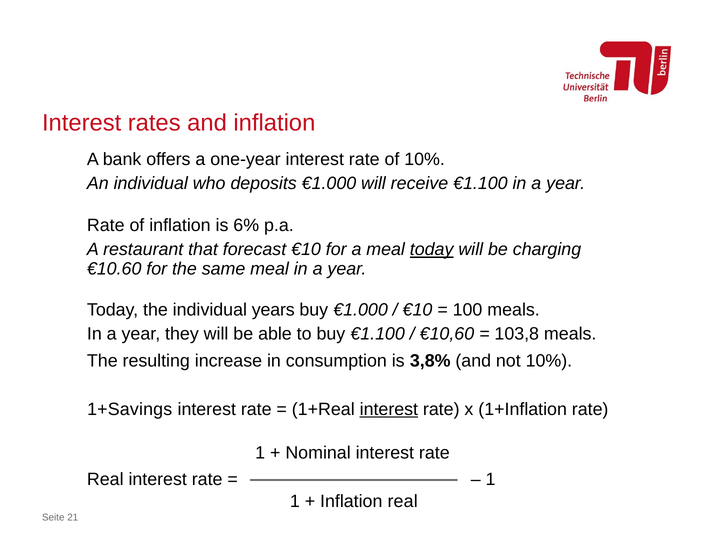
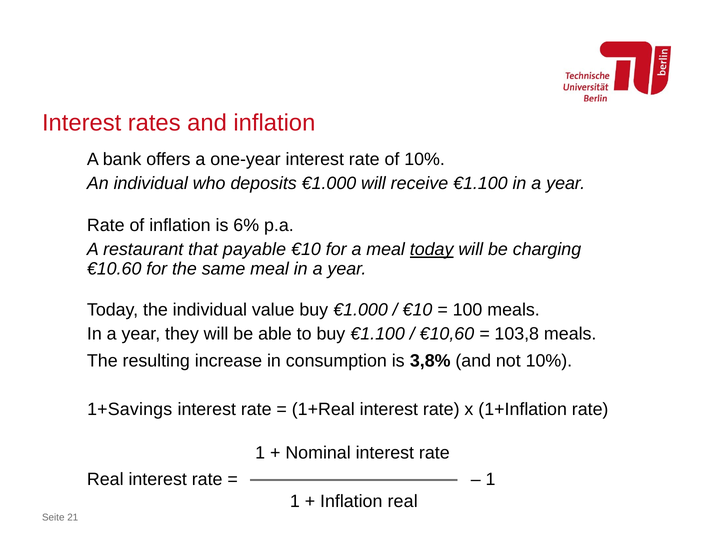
forecast: forecast -> payable
years: years -> value
interest at (389, 410) underline: present -> none
